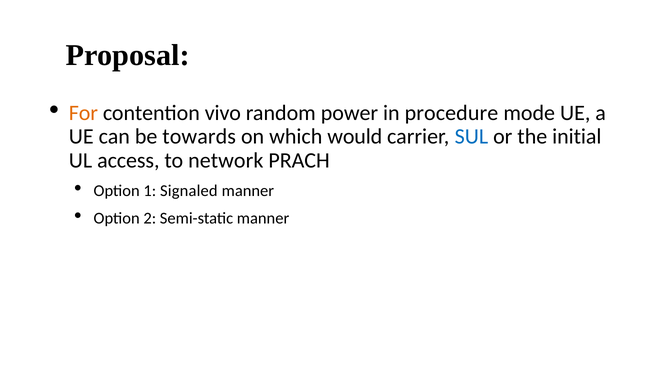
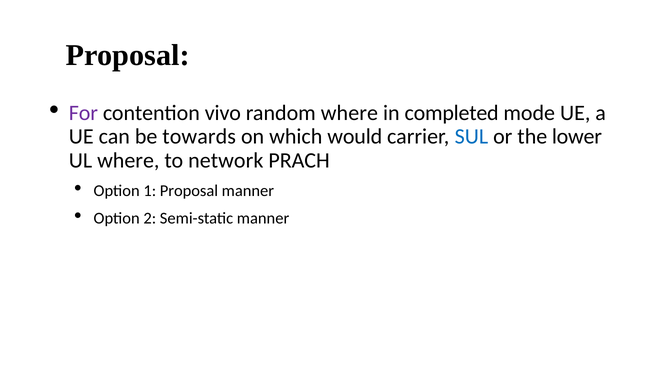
For colour: orange -> purple
random power: power -> where
procedure: procedure -> completed
initial: initial -> lower
UL access: access -> where
1 Signaled: Signaled -> Proposal
